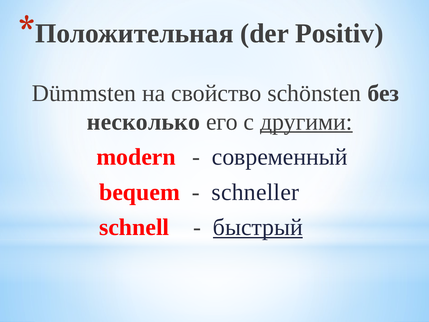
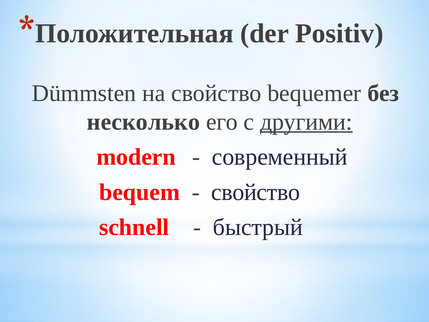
schönsten: schönsten -> bequemer
schneller at (255, 192): schneller -> свойство
быстрый underline: present -> none
